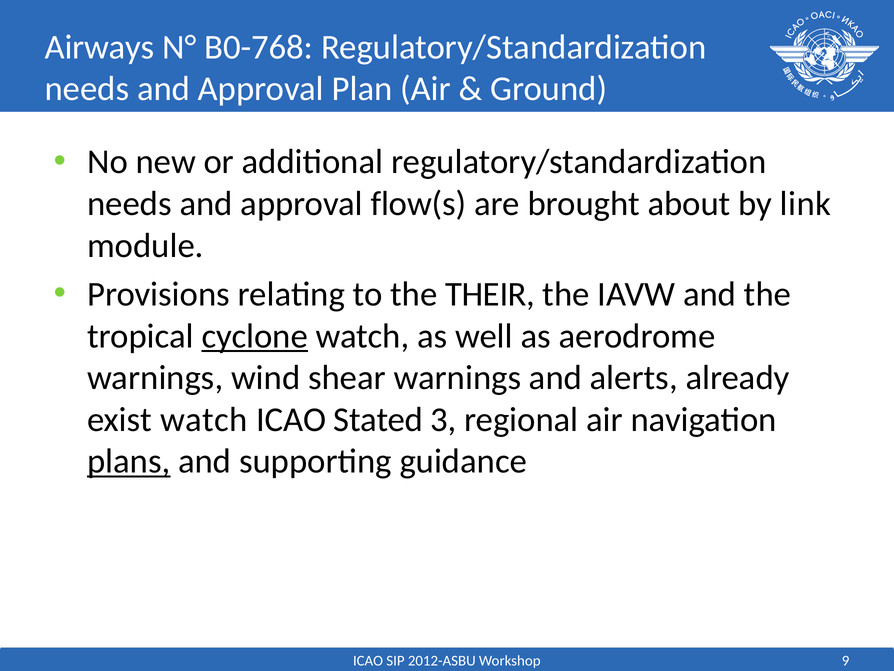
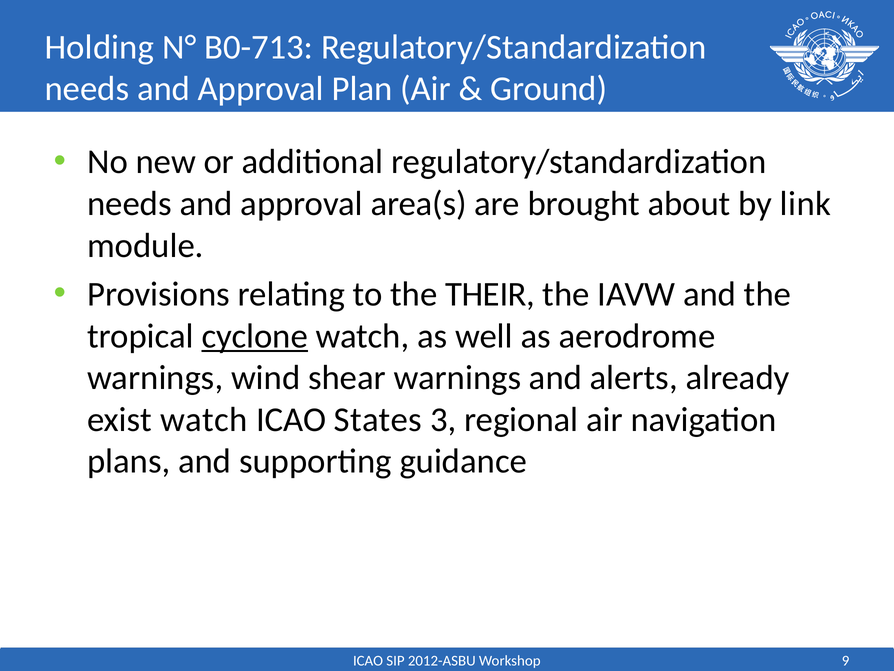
Airways: Airways -> Holding
B0-768: B0-768 -> B0-713
flow(s: flow(s -> area(s
Stated: Stated -> States
plans underline: present -> none
